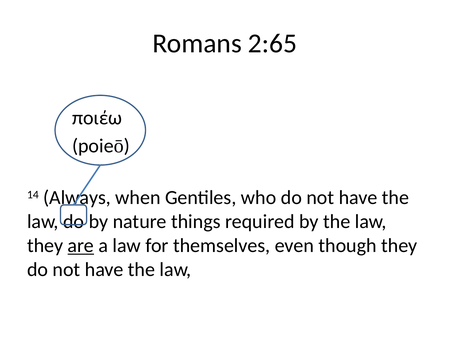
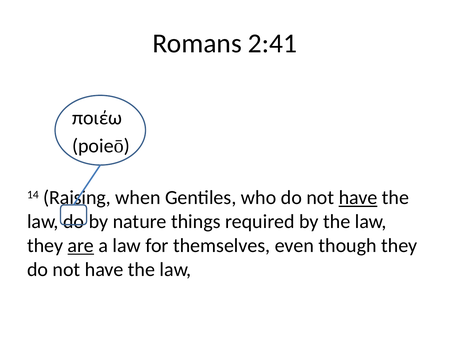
2:65: 2:65 -> 2:41
Always: Always -> Raising
have at (358, 198) underline: none -> present
